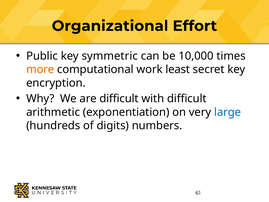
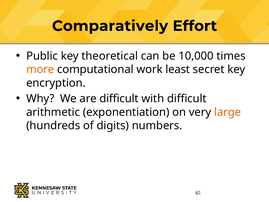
Organizational: Organizational -> Comparatively
symmetric: symmetric -> theoretical
large colour: blue -> orange
